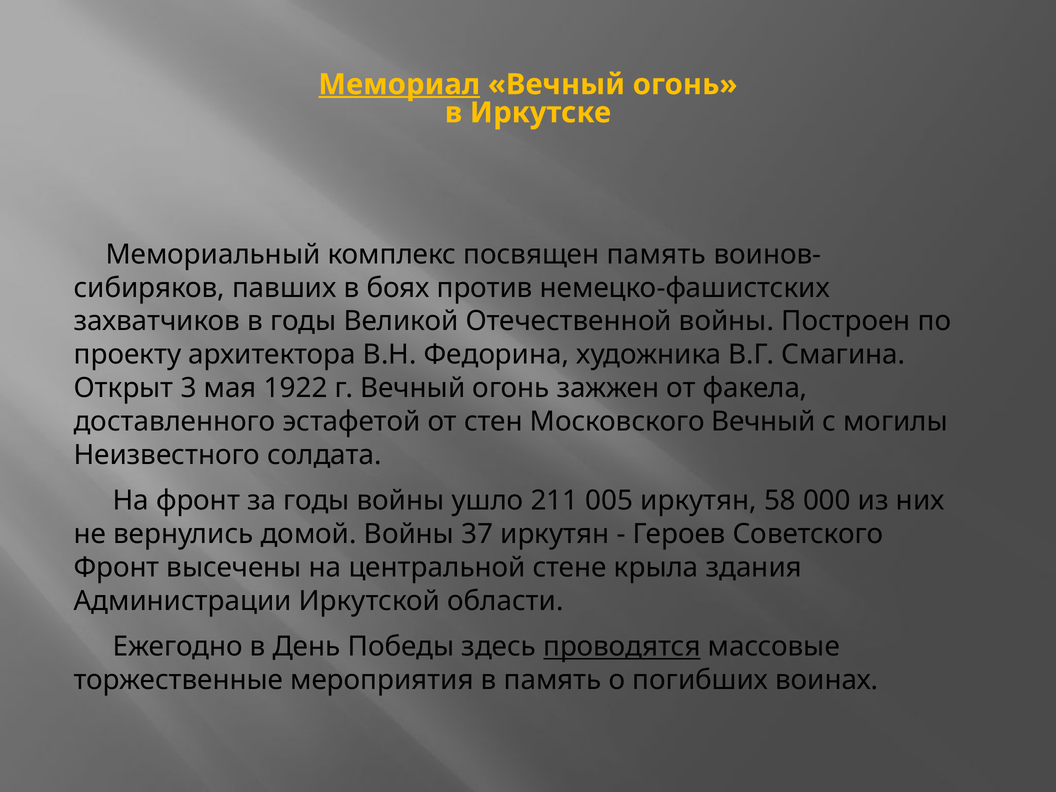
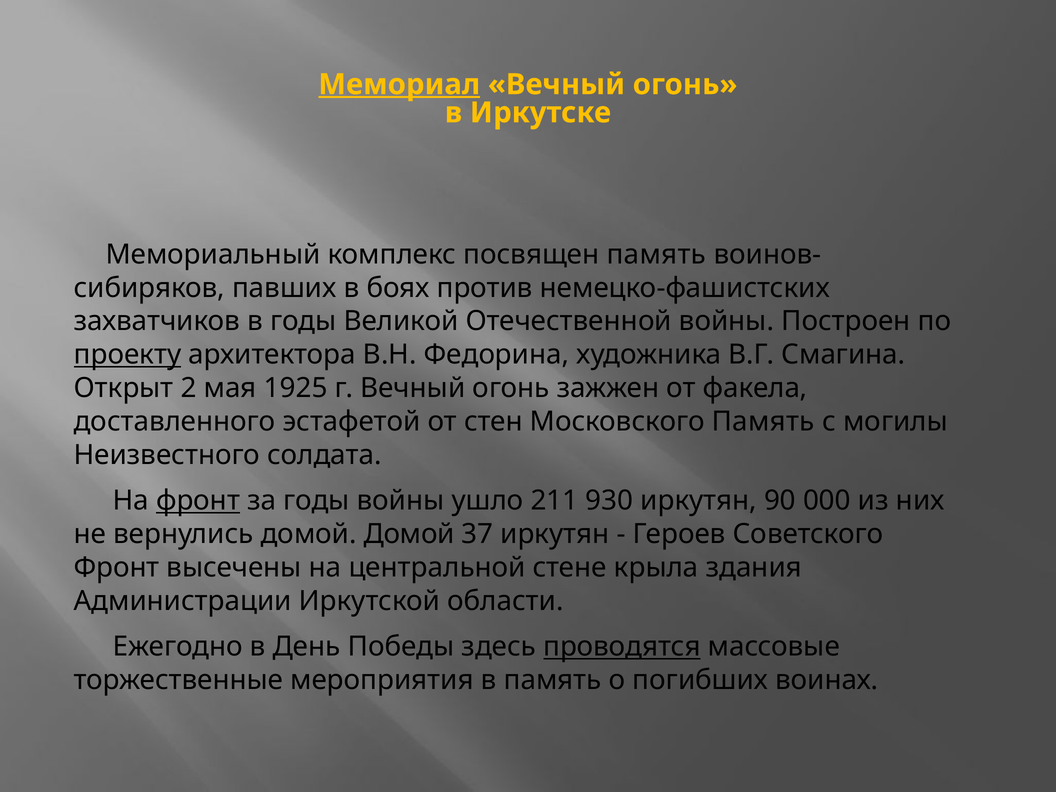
проекту underline: none -> present
3: 3 -> 2
1922: 1922 -> 1925
Московского Вечный: Вечный -> Память
фронт at (198, 501) underline: none -> present
005: 005 -> 930
58: 58 -> 90
домой Войны: Войны -> Домой
